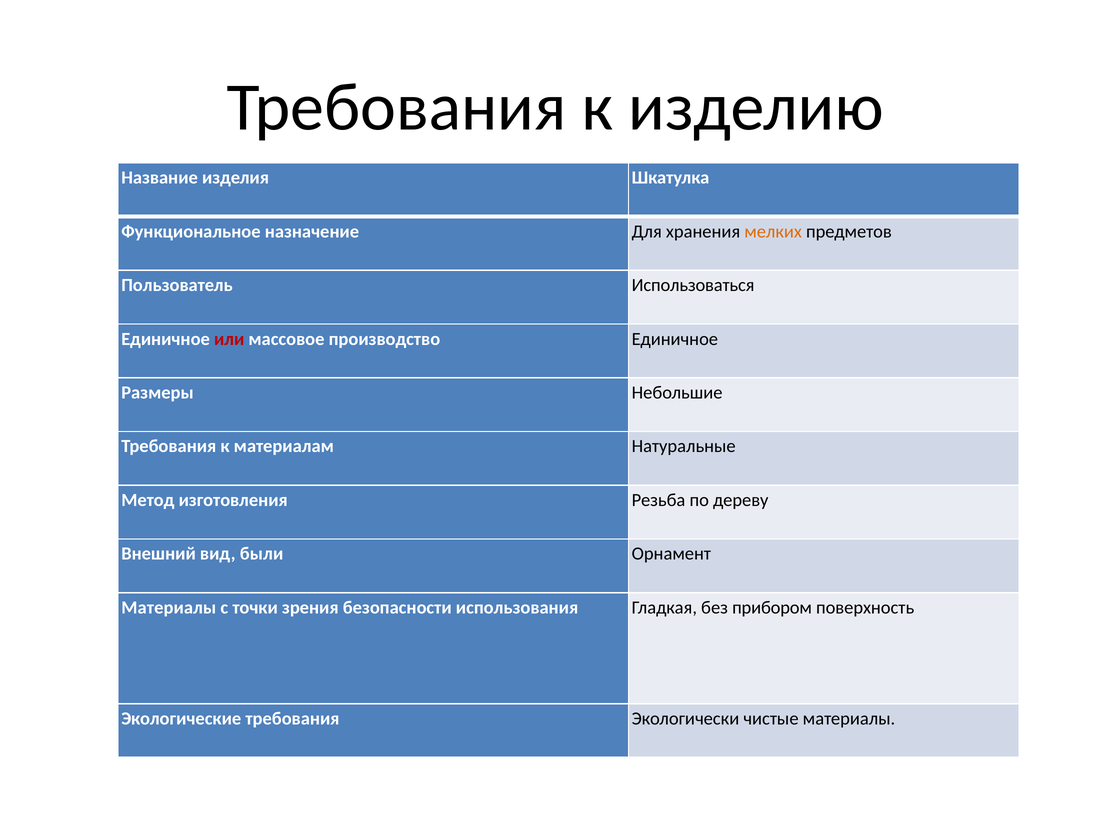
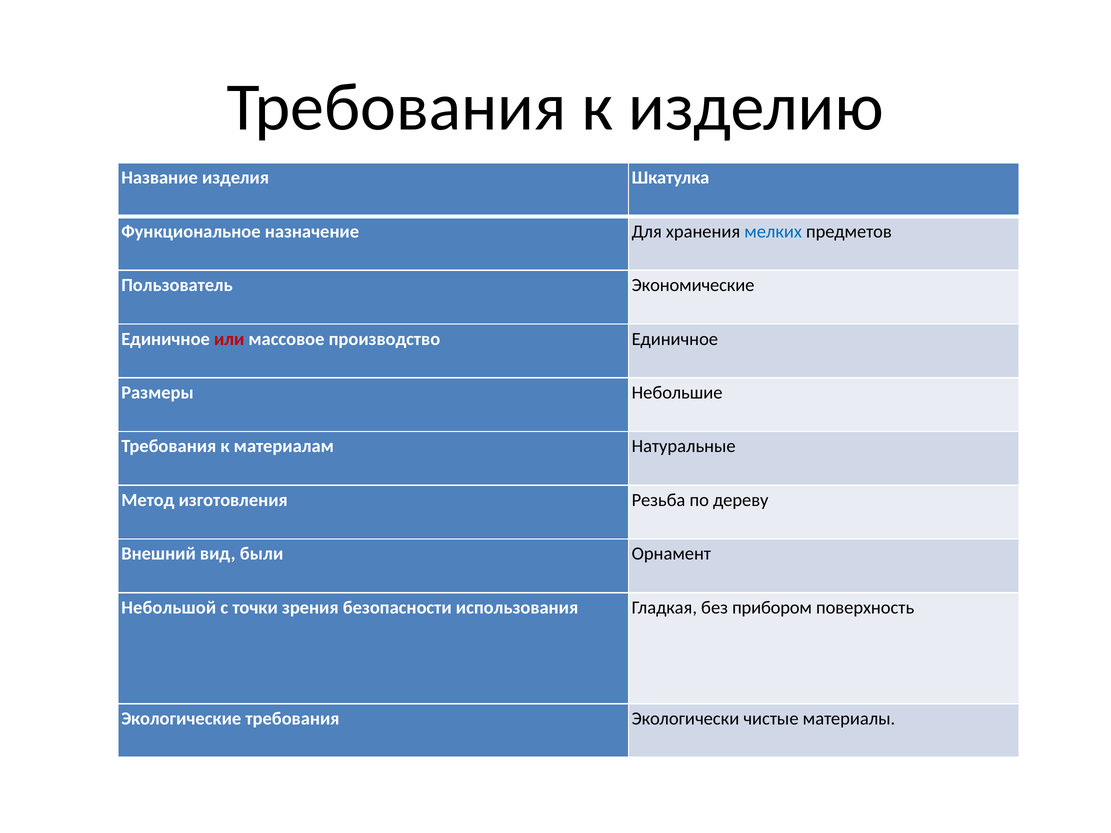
мелких colour: orange -> blue
Использоваться: Использоваться -> Экономические
Материалы at (169, 608): Материалы -> Небольшой
